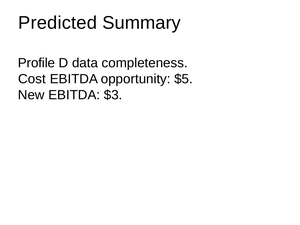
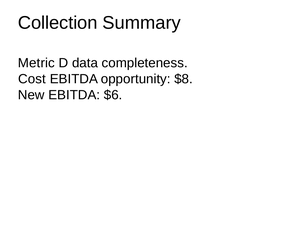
Predicted: Predicted -> Collection
Profile: Profile -> Metric
$5: $5 -> $8
$3: $3 -> $6
